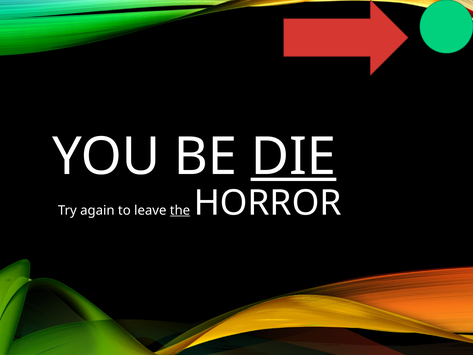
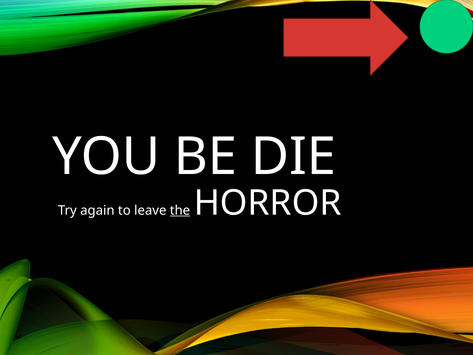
DIE underline: present -> none
